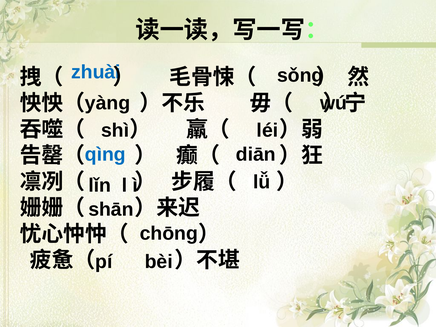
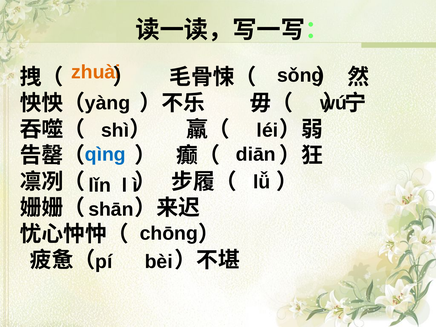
zhuài colour: blue -> orange
